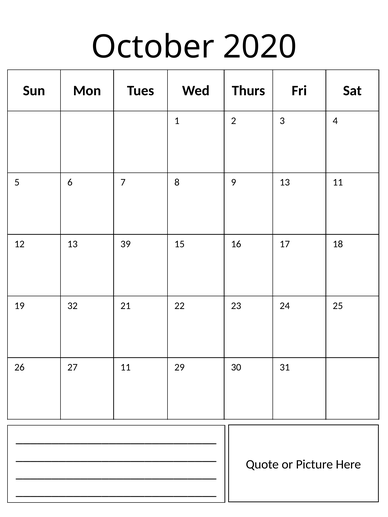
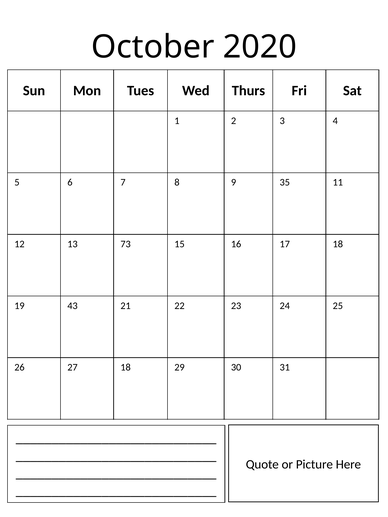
9 13: 13 -> 35
39: 39 -> 73
32: 32 -> 43
27 11: 11 -> 18
